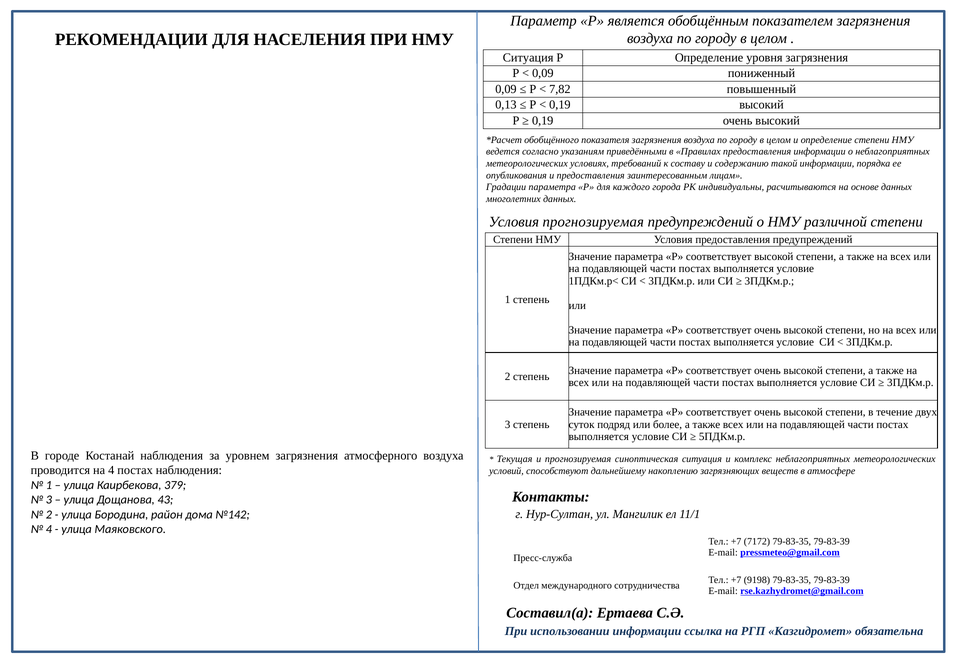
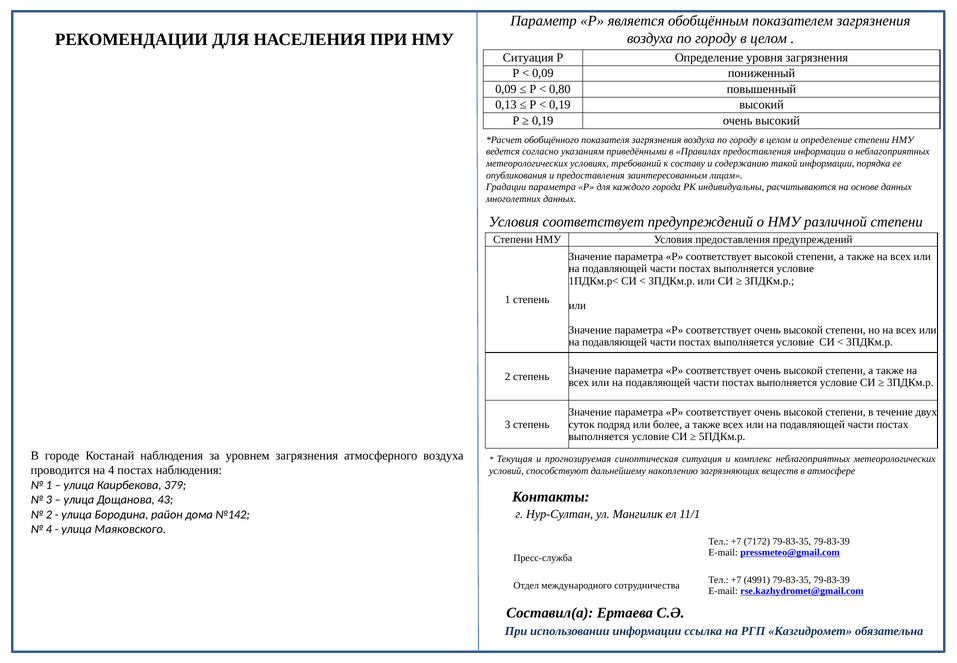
7,82: 7,82 -> 0,80
Условия прогнозируемая: прогнозируемая -> соответствует
9198: 9198 -> 4991
